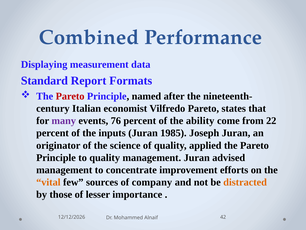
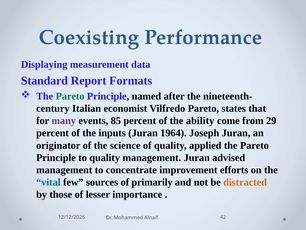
Combined: Combined -> Coexisting
Pareto at (70, 96) colour: red -> green
76: 76 -> 85
22: 22 -> 29
1985: 1985 -> 1964
vital colour: orange -> blue
company: company -> primarily
